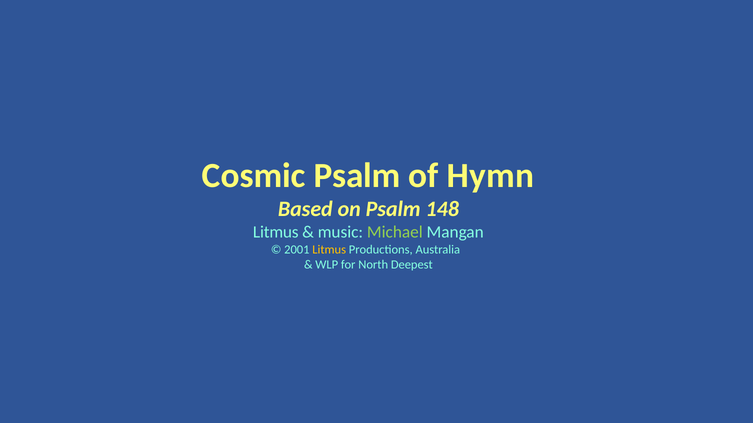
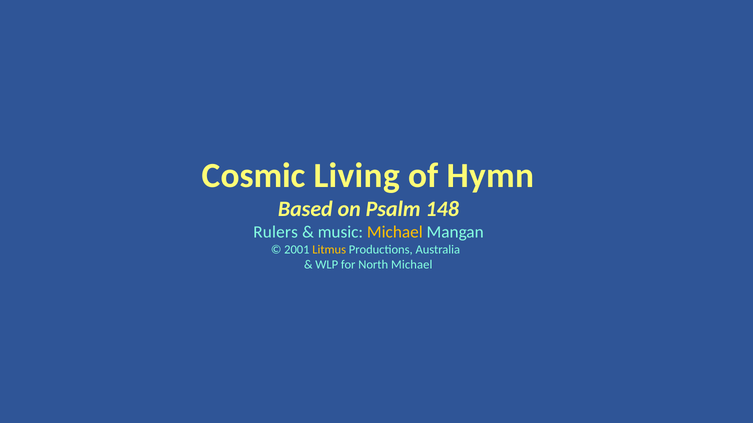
Cosmic Psalm: Psalm -> Living
Litmus at (276, 232): Litmus -> Rulers
Michael at (395, 232) colour: light green -> yellow
North Deepest: Deepest -> Michael
